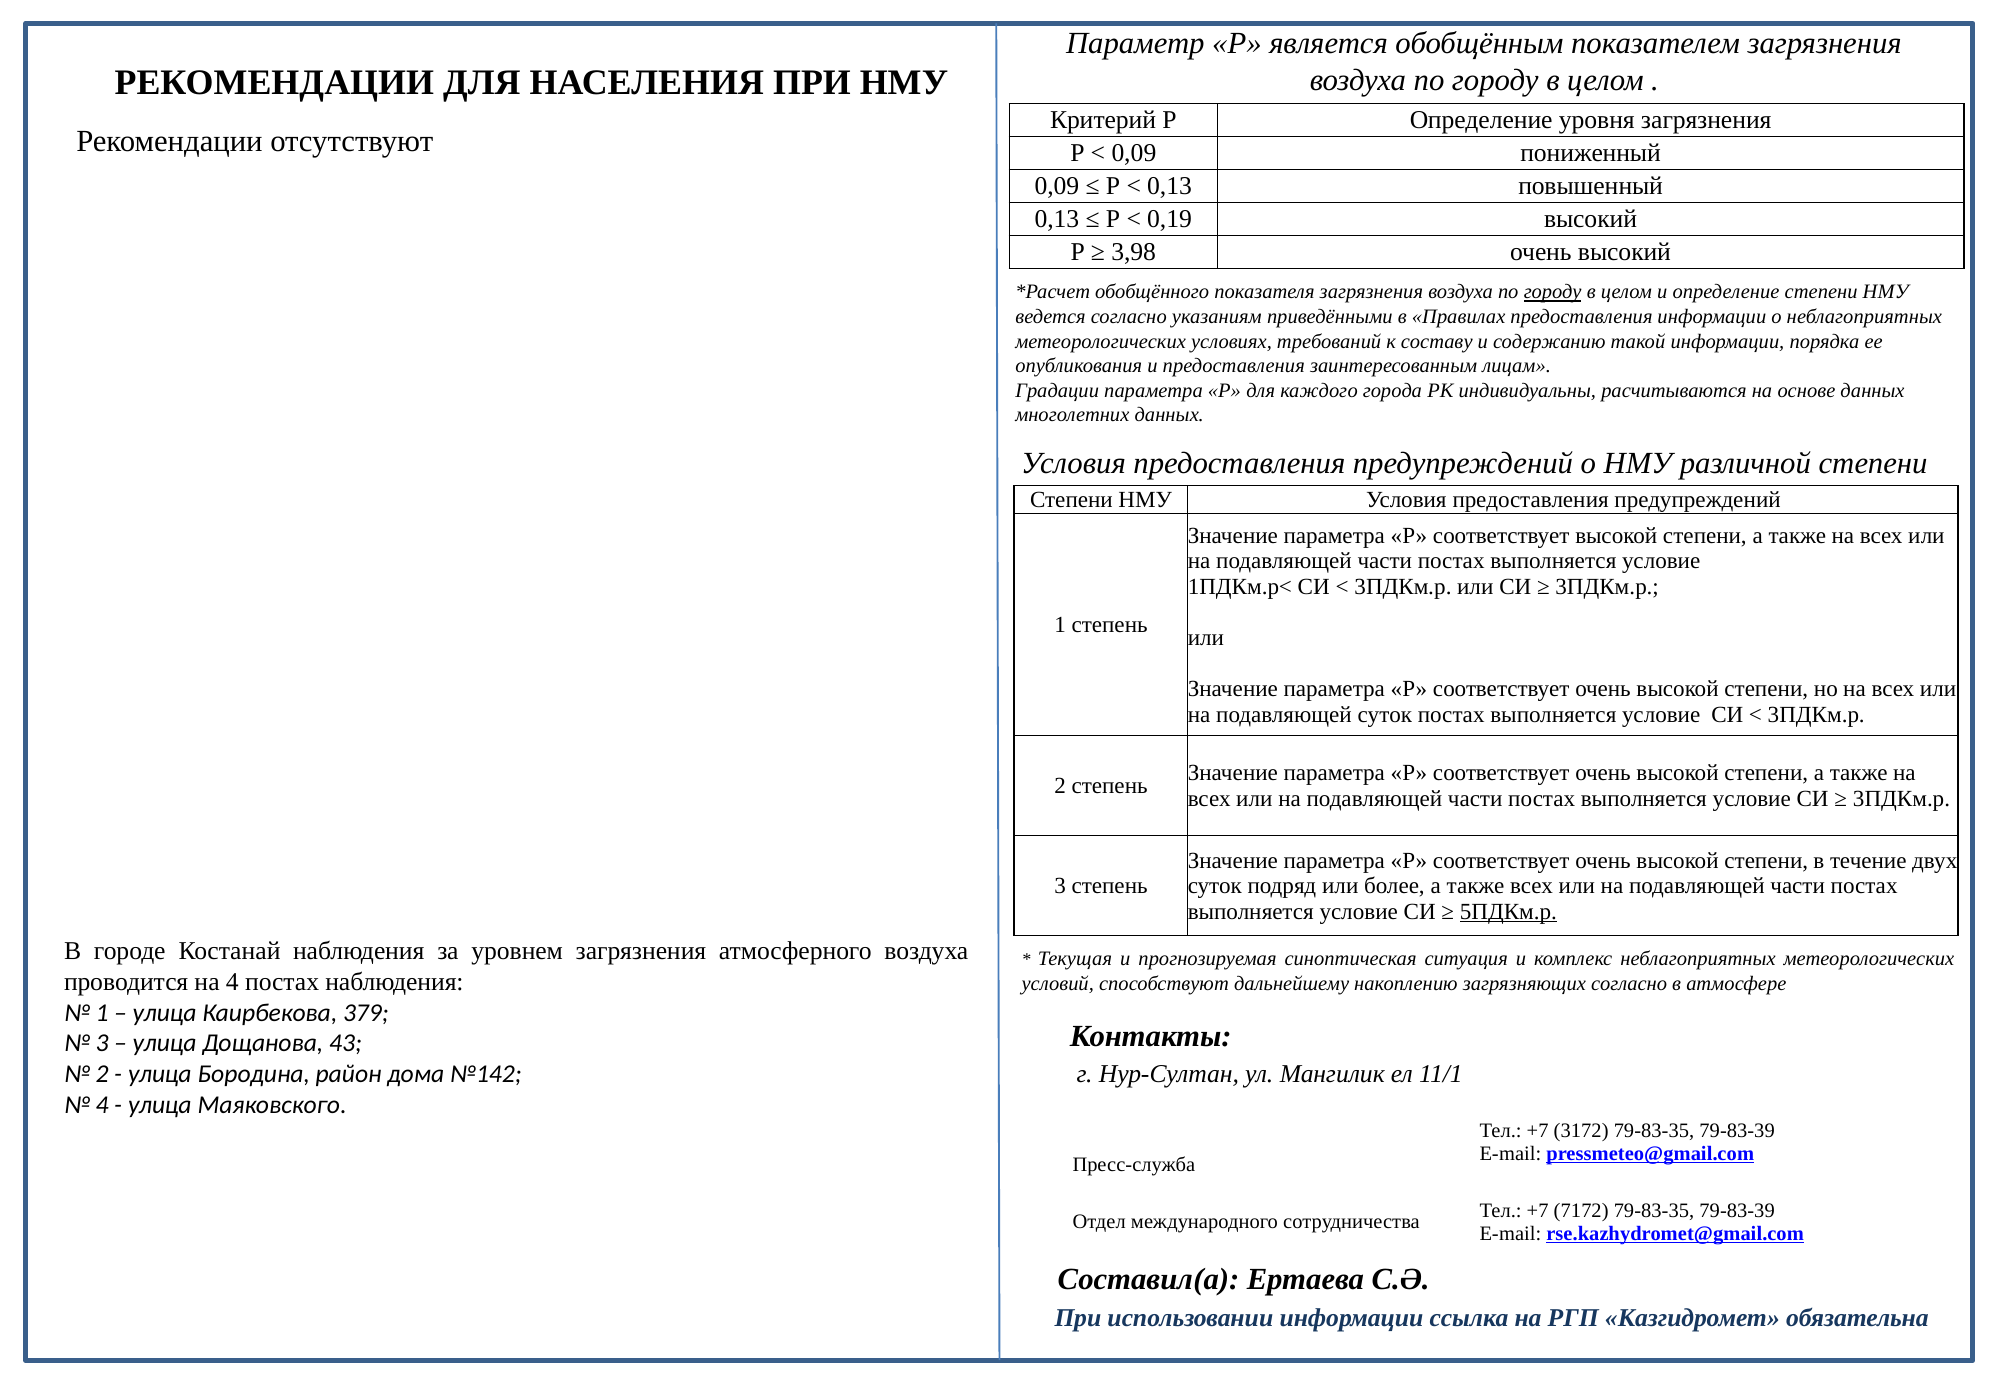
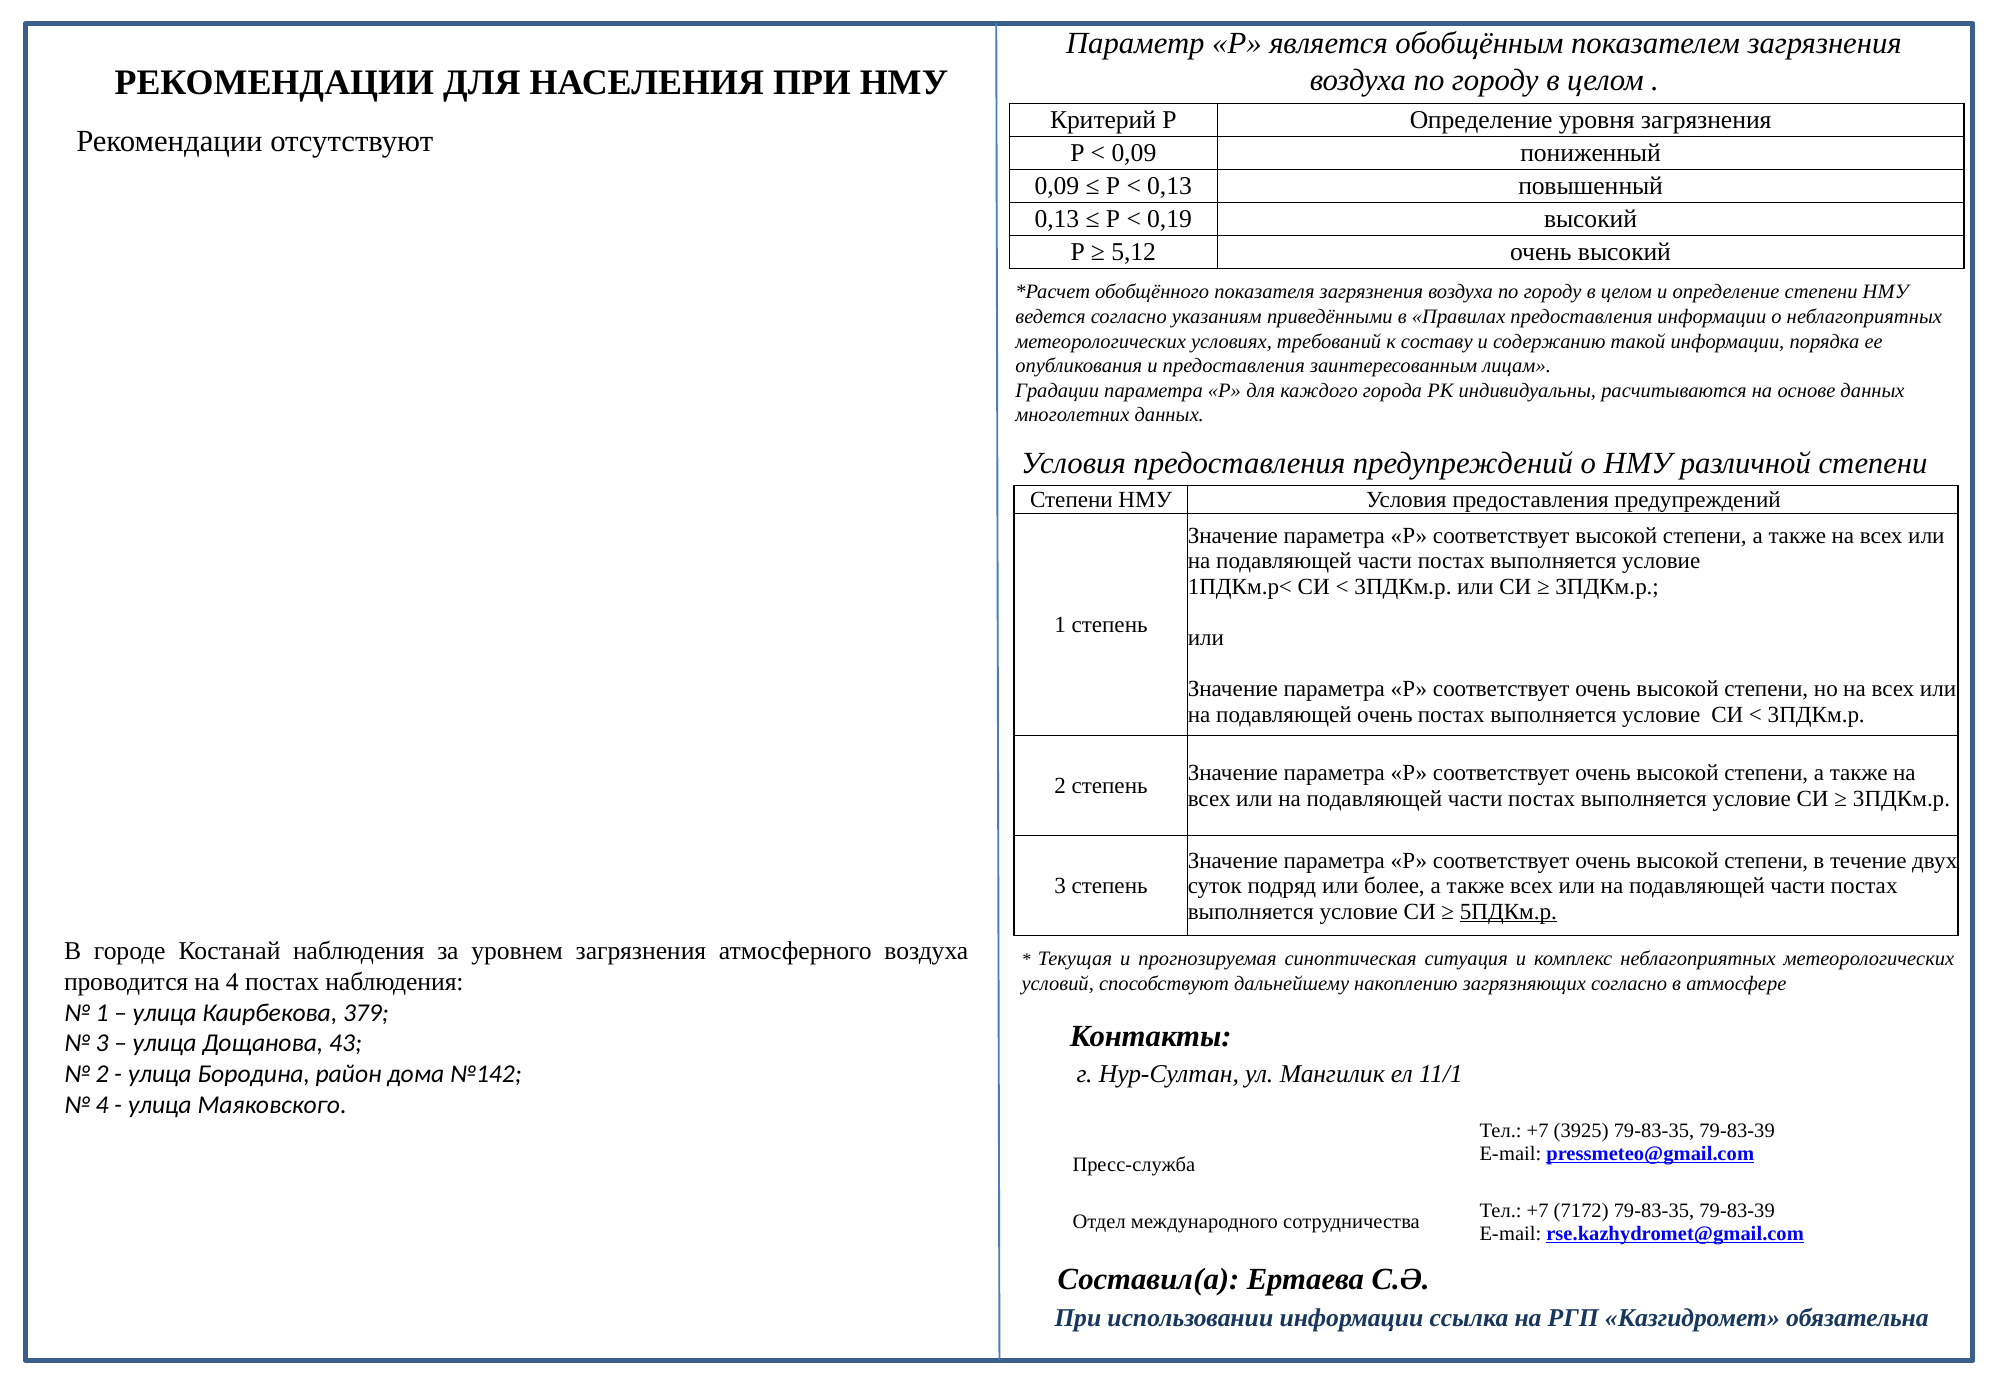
3,98: 3,98 -> 5,12
городу at (1553, 292) underline: present -> none
подавляющей суток: суток -> очень
3172: 3172 -> 3925
